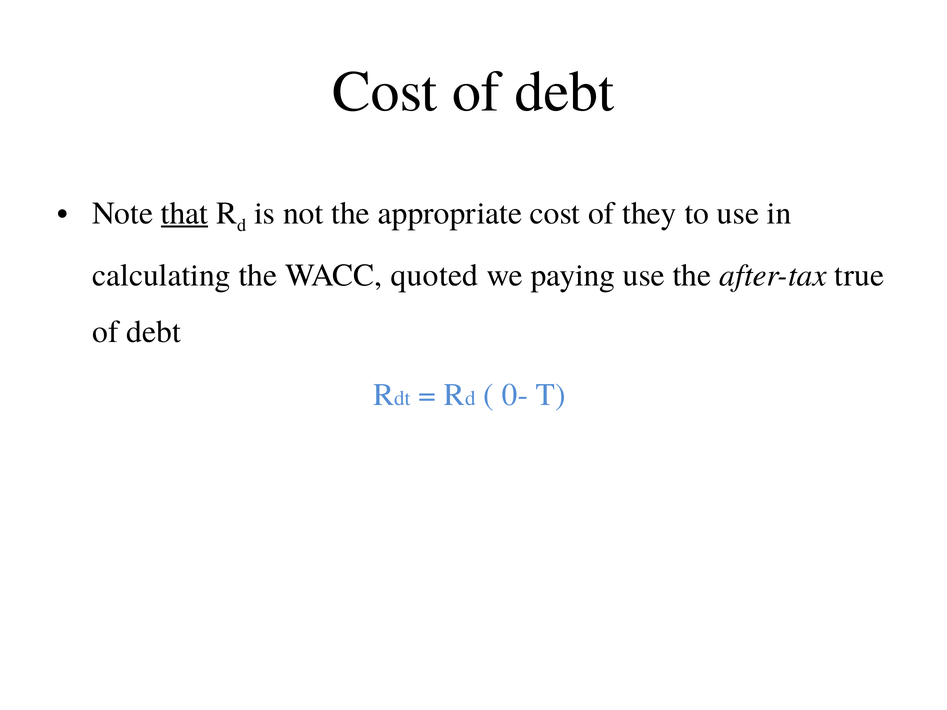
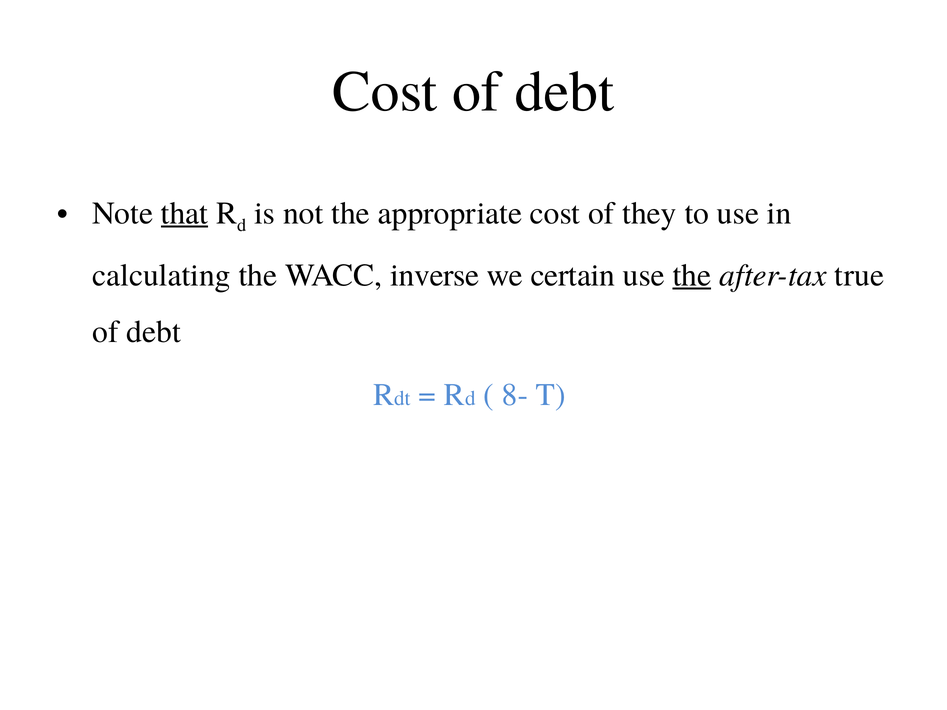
quoted: quoted -> inverse
paying: paying -> certain
the at (692, 275) underline: none -> present
0-: 0- -> 8-
